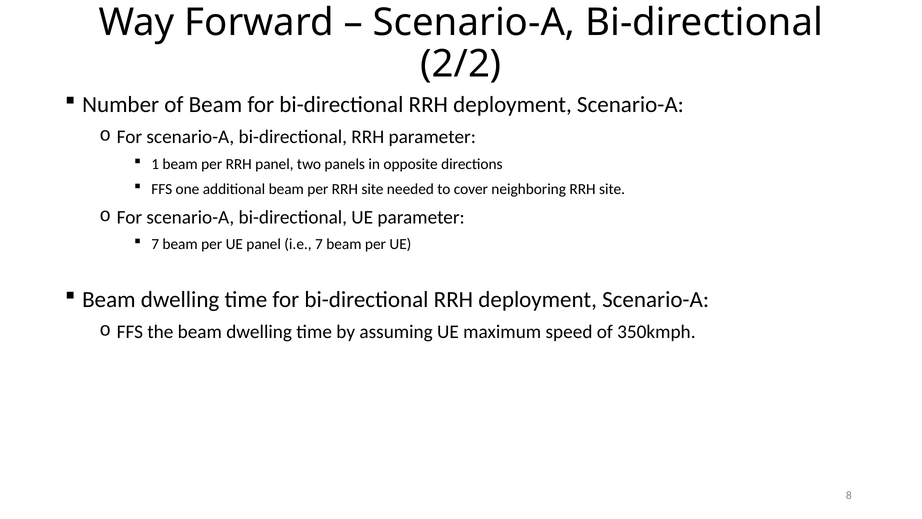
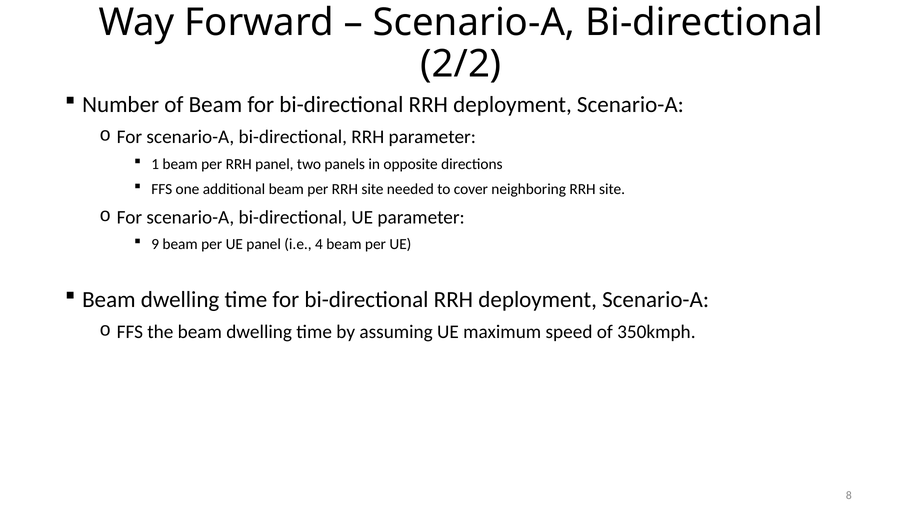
7 at (155, 244): 7 -> 9
i.e 7: 7 -> 4
